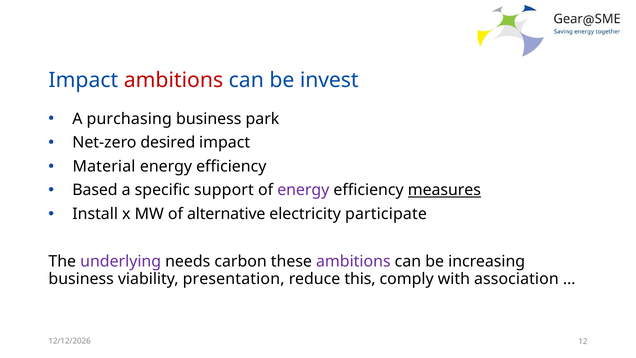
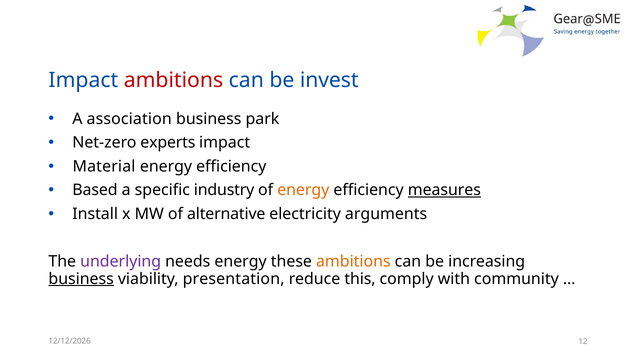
purchasing: purchasing -> association
desired: desired -> experts
support: support -> industry
energy at (303, 190) colour: purple -> orange
participate: participate -> arguments
needs carbon: carbon -> energy
ambitions at (353, 261) colour: purple -> orange
business at (81, 279) underline: none -> present
association: association -> community
